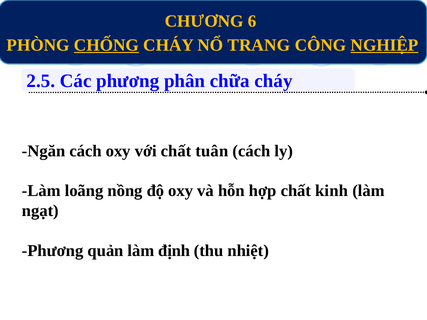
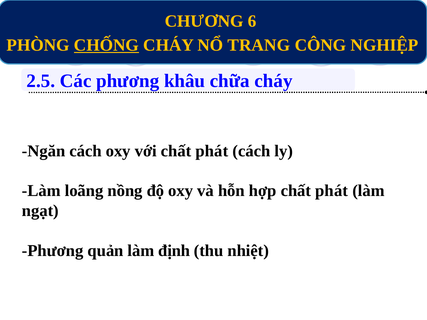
NGHIỆP underline: present -> none
phân: phân -> khâu
với chất tuân: tuân -> phát
hợp chất kinh: kinh -> phát
